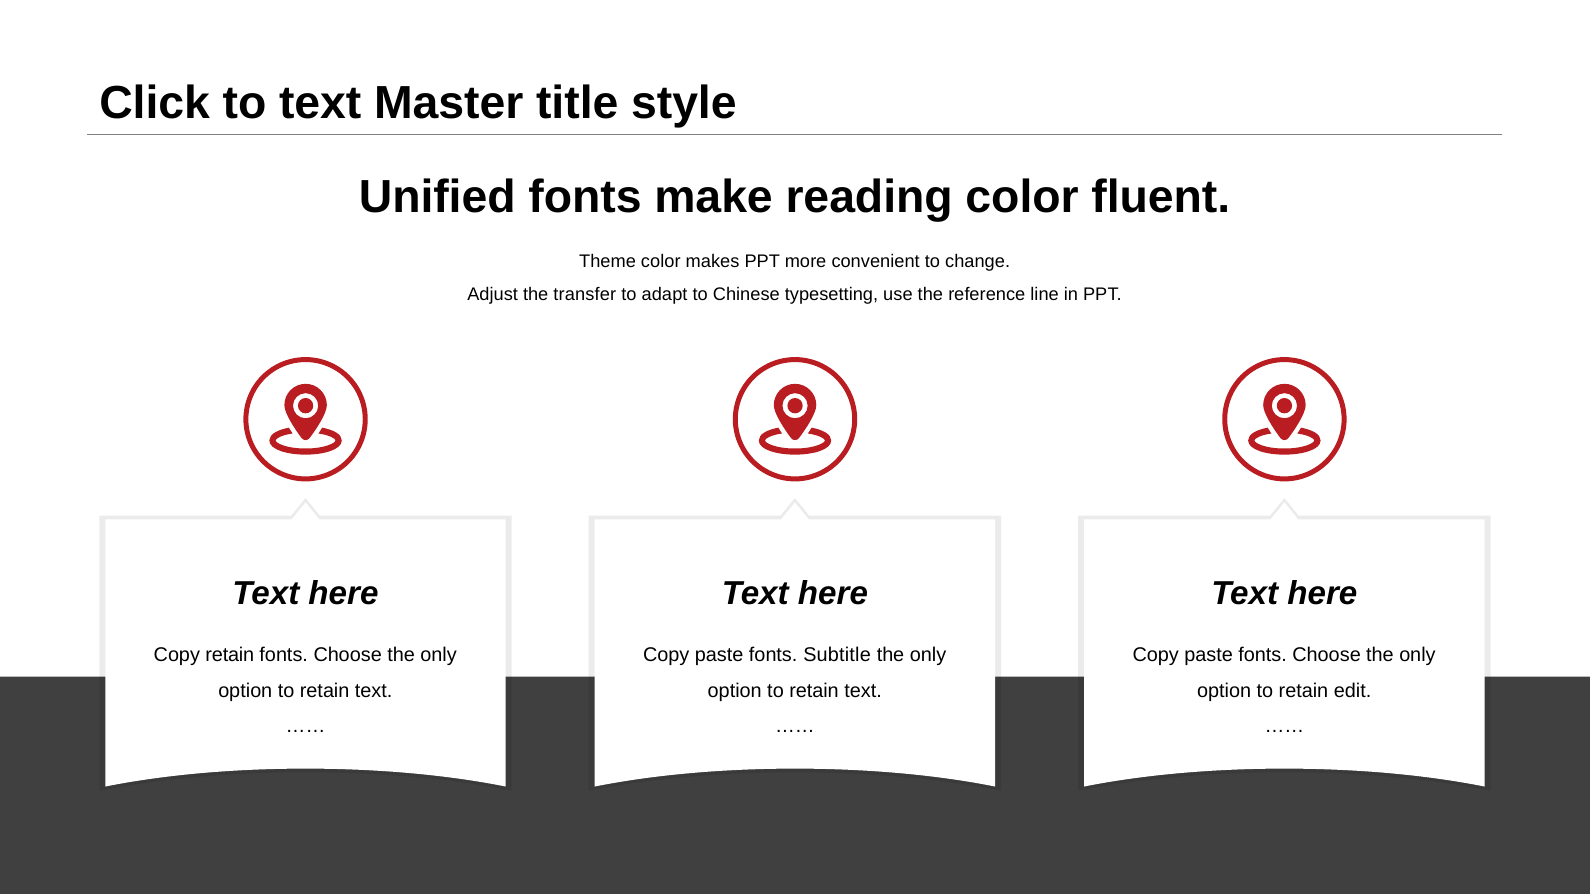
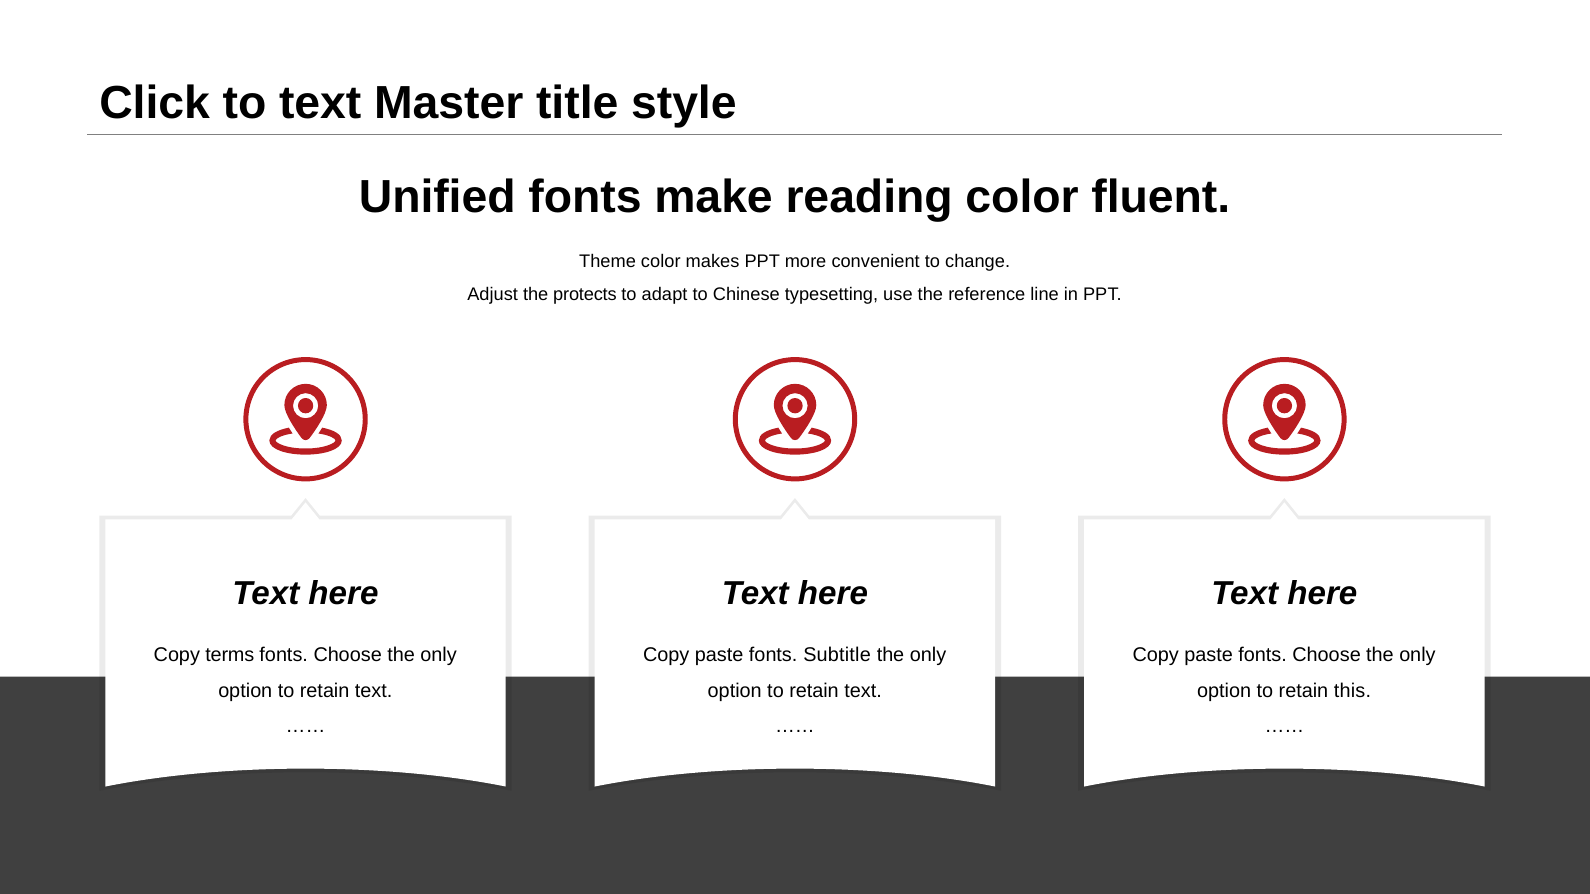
transfer: transfer -> protects
Copy retain: retain -> terms
edit: edit -> this
